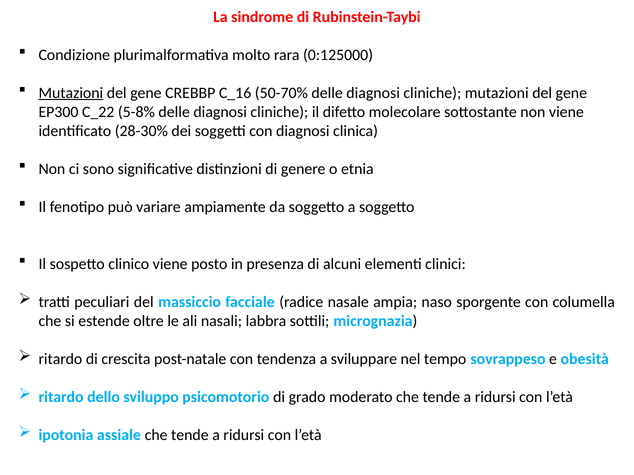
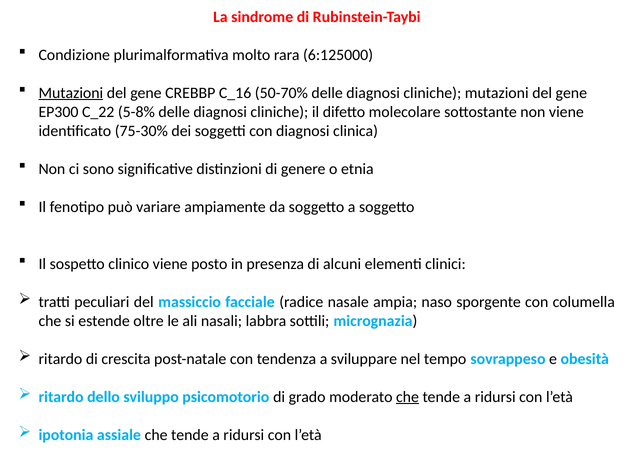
0:125000: 0:125000 -> 6:125000
28-30%: 28-30% -> 75-30%
che at (408, 397) underline: none -> present
